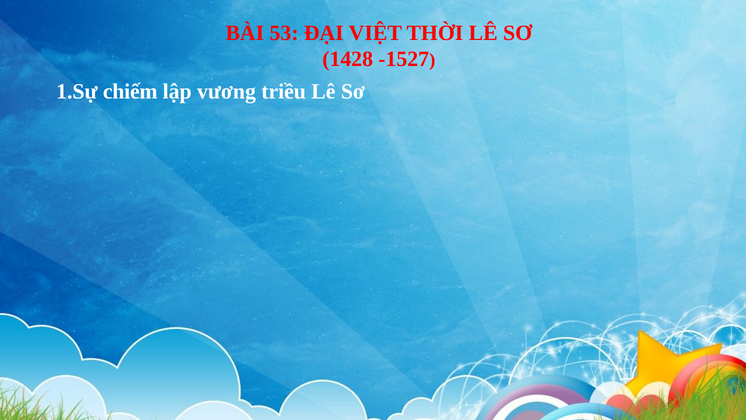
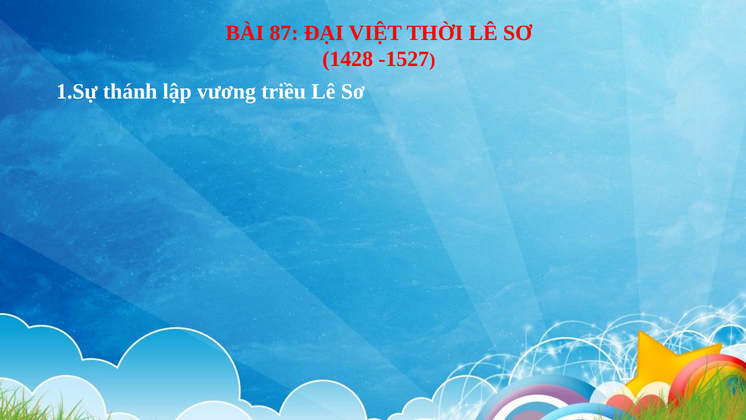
53: 53 -> 87
chiếm: chiếm -> thánh
